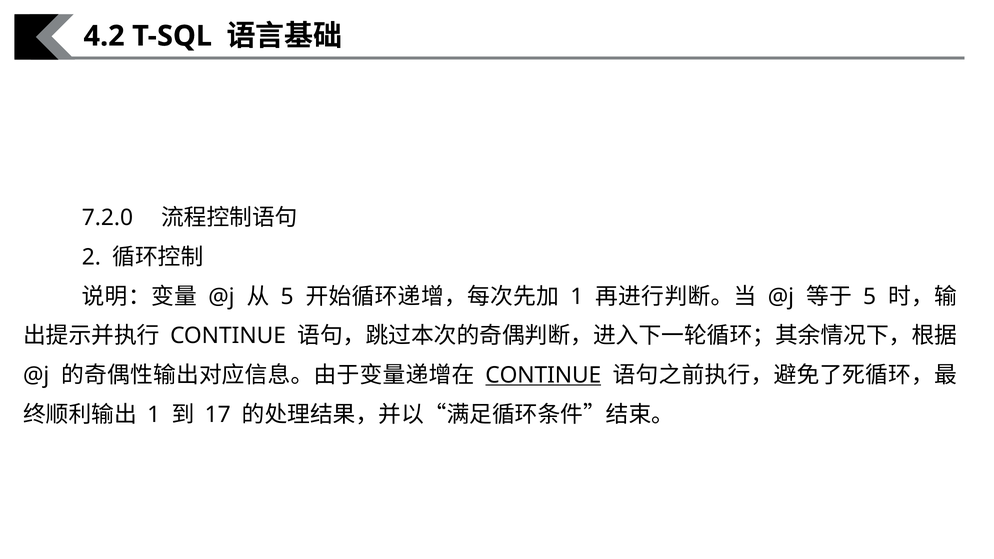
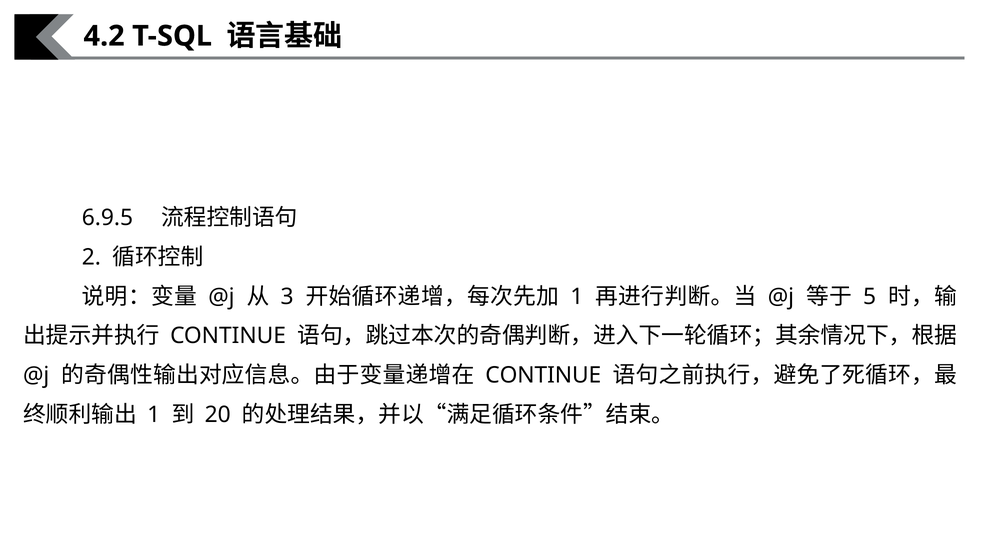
7.2.0: 7.2.0 -> 6.9.5
5 at (287, 297): 5 -> 3
CONTINUE at (543, 375) underline: present -> none
17: 17 -> 20
